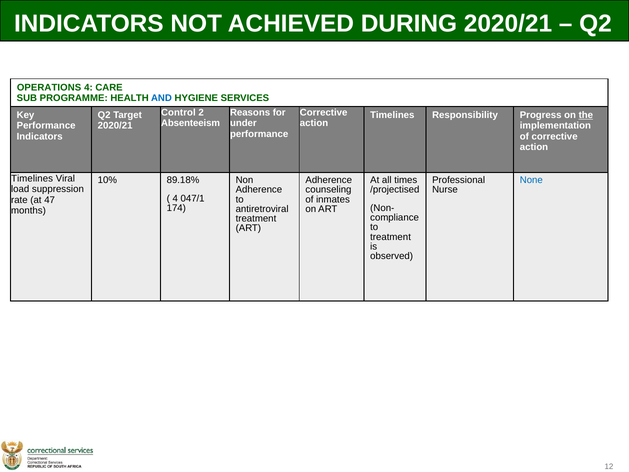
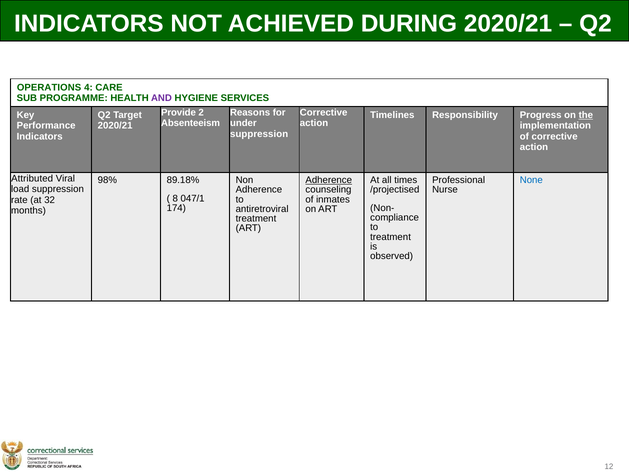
AND colour: blue -> purple
Control: Control -> Provide
performance at (259, 134): performance -> suppression
Timelines at (32, 179): Timelines -> Attributed
10%: 10% -> 98%
Adherence at (329, 180) underline: none -> present
4 at (175, 198): 4 -> 8
47: 47 -> 32
